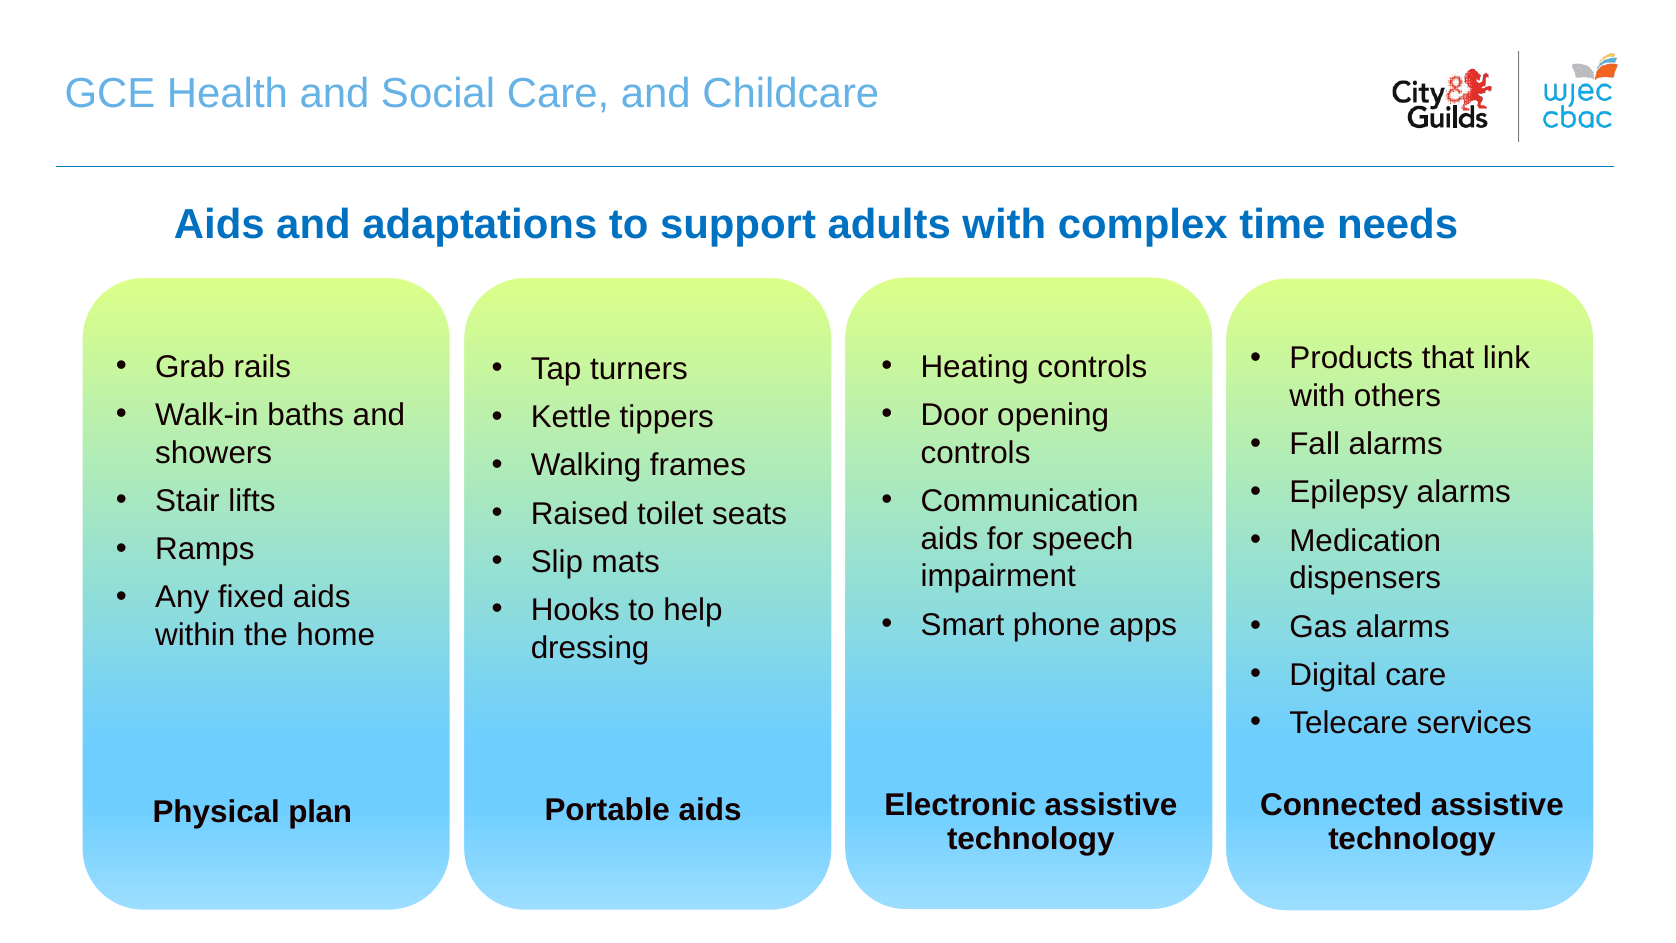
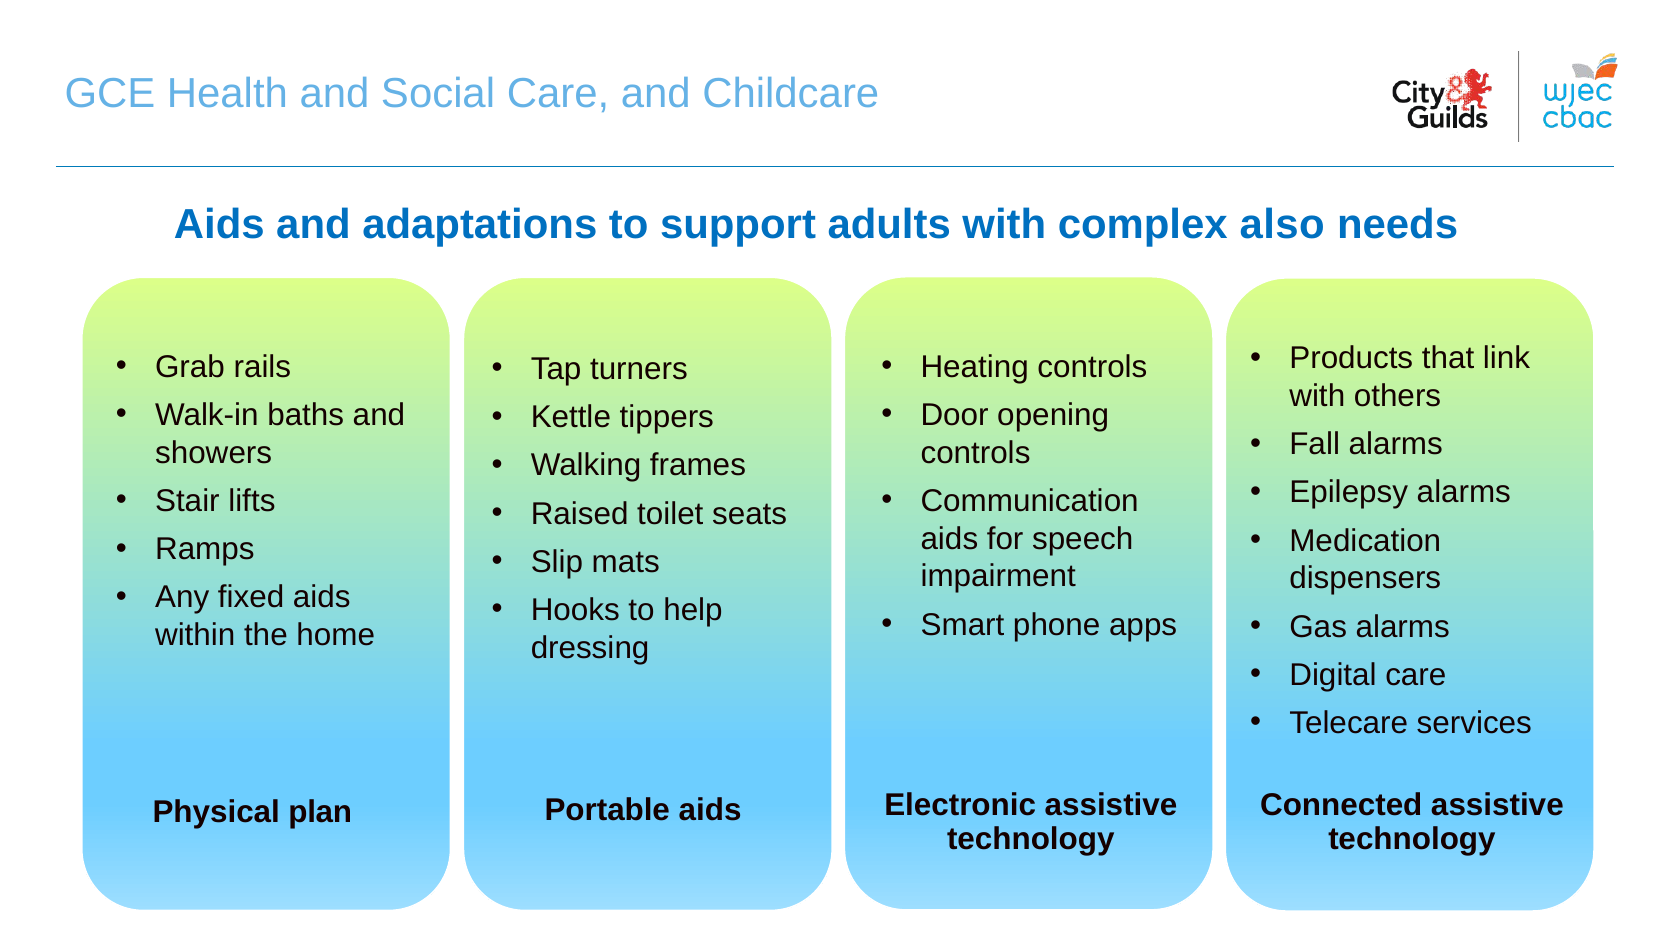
time: time -> also
